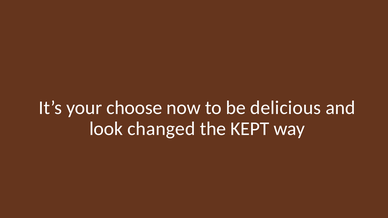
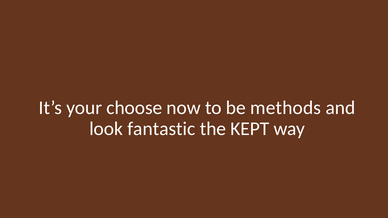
delicious: delicious -> methods
changed: changed -> fantastic
